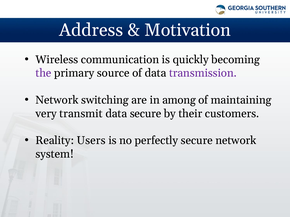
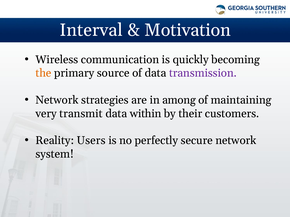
Address: Address -> Interval
the colour: purple -> orange
switching: switching -> strategies
data secure: secure -> within
